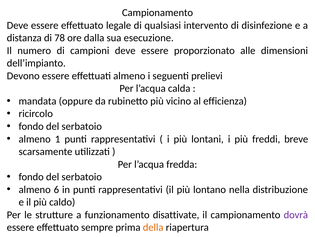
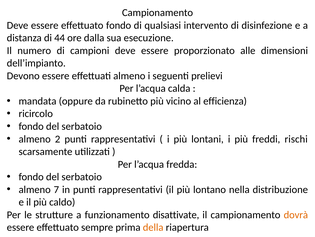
effettuato legale: legale -> fondo
78: 78 -> 44
1: 1 -> 2
breve: breve -> rischi
6: 6 -> 7
dovrà colour: purple -> orange
